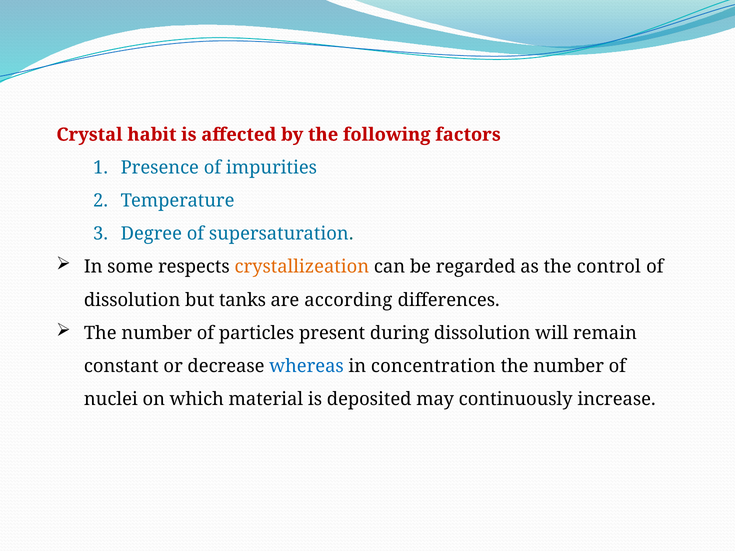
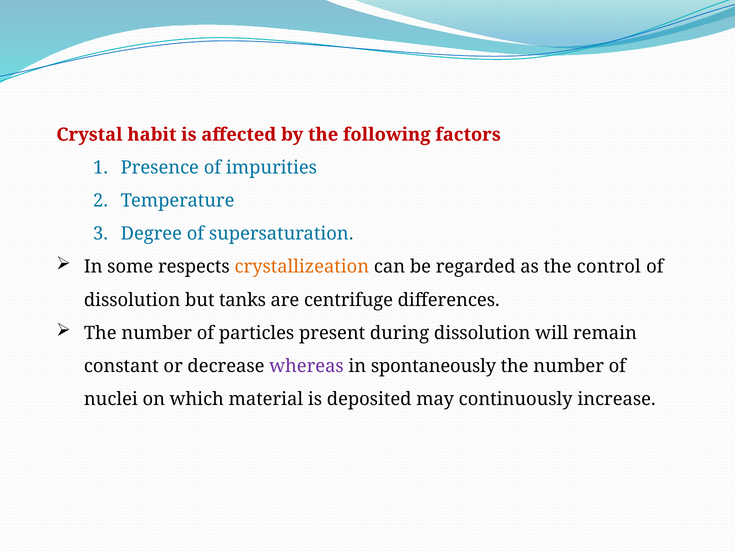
according: according -> centrifuge
whereas colour: blue -> purple
concentration: concentration -> spontaneously
